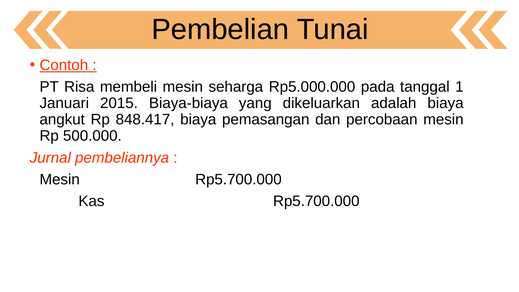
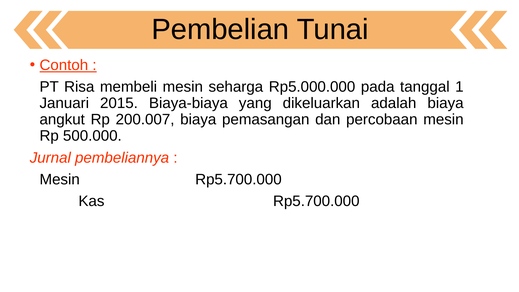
848.417: 848.417 -> 200.007
